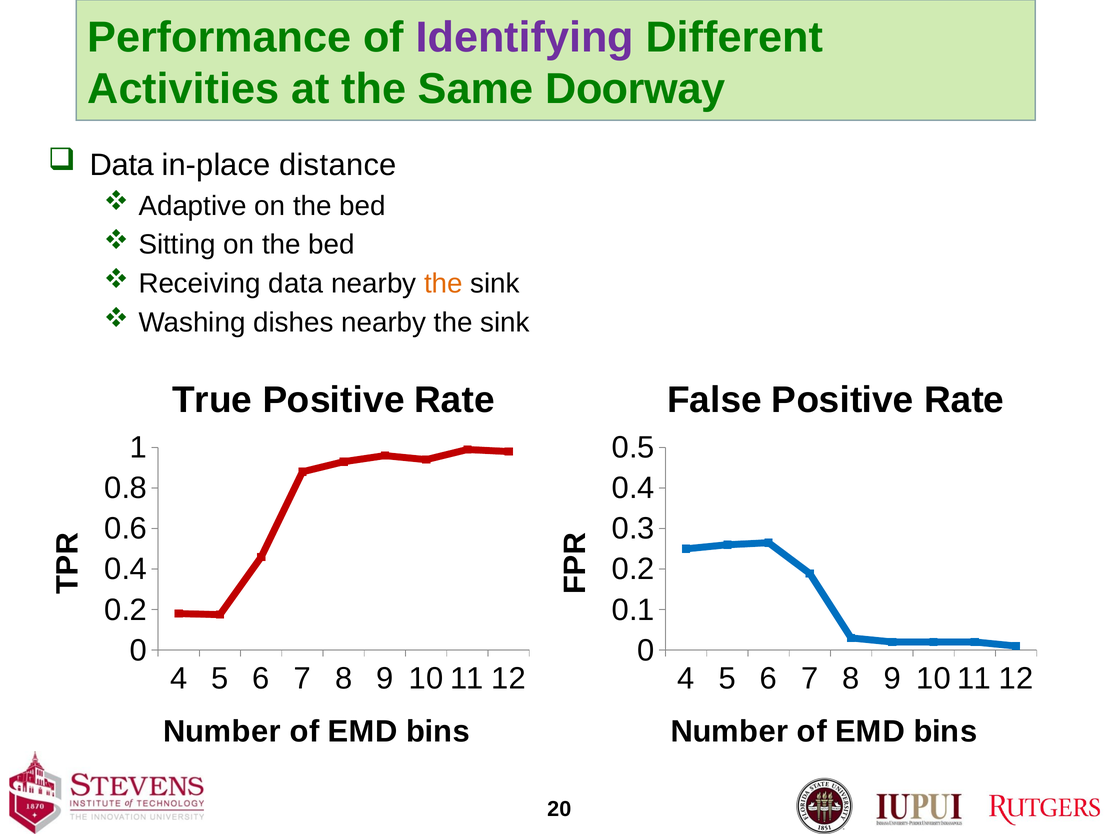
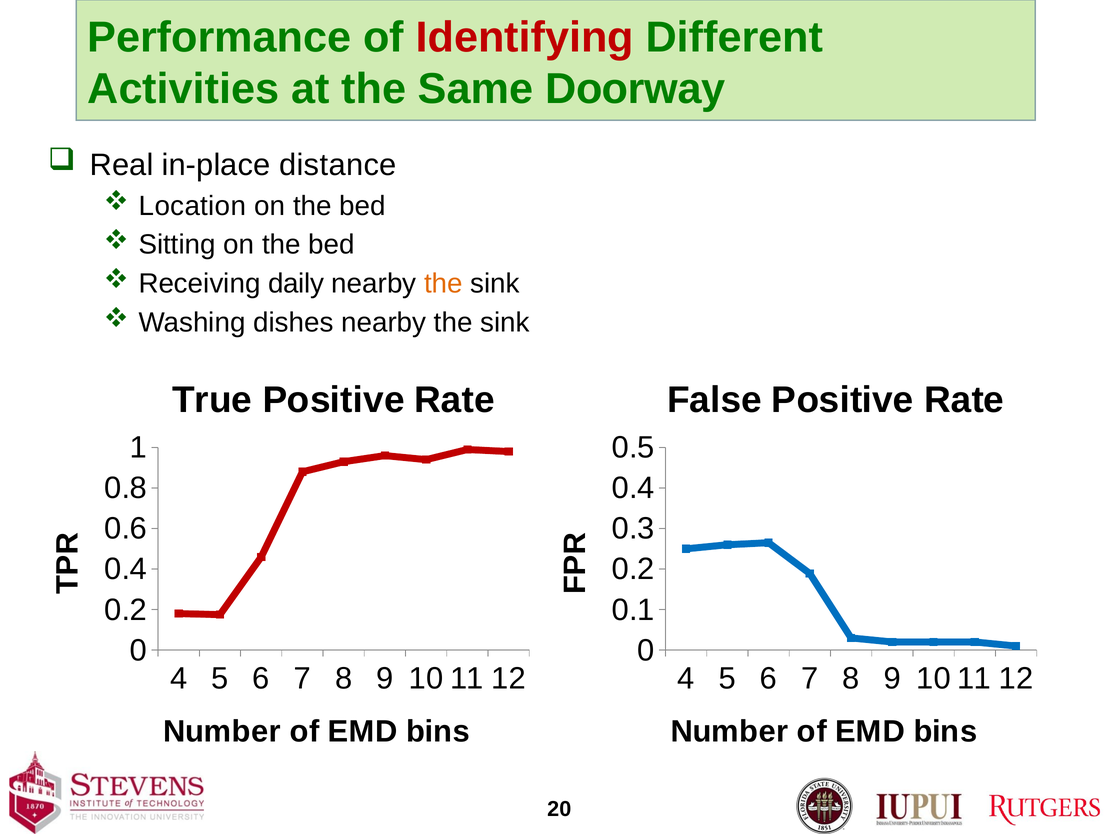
Identifying colour: purple -> red
Data at (122, 165): Data -> Real
Adaptive: Adaptive -> Location
Receiving data: data -> daily
